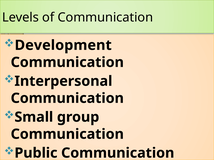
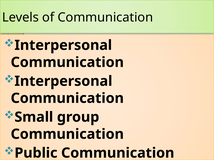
Development at (63, 45): Development -> Interpersonal
